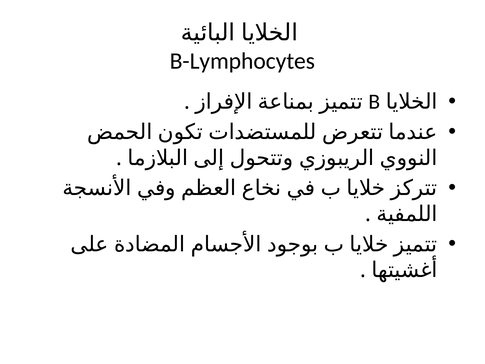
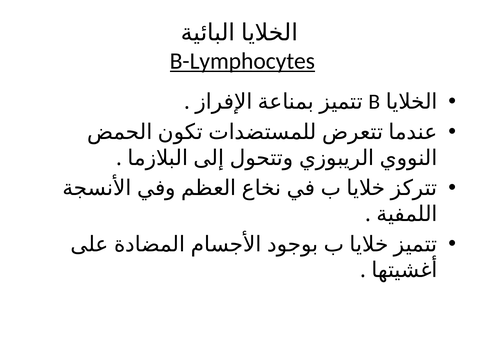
B-Lymphocytes underline: none -> present
